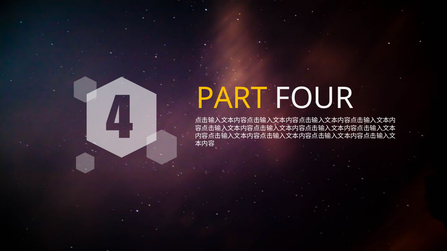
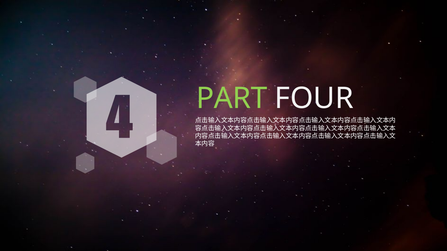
PART colour: yellow -> light green
